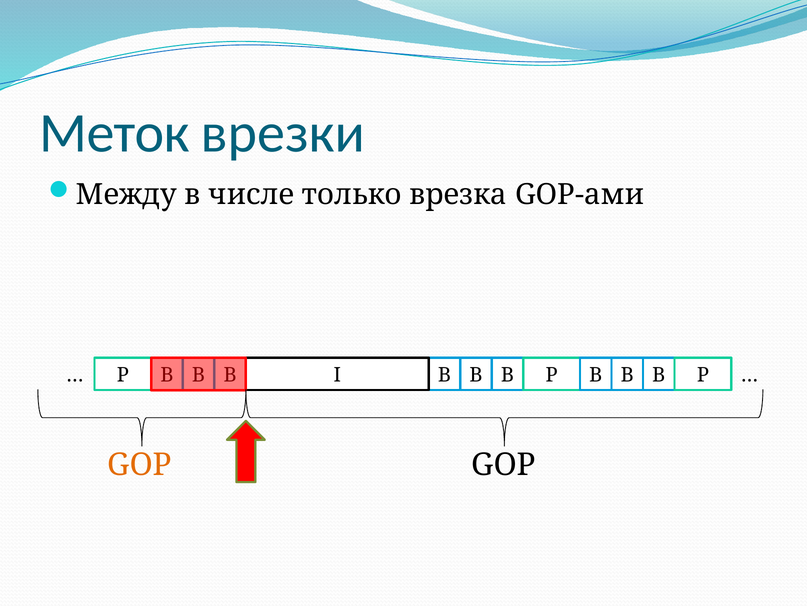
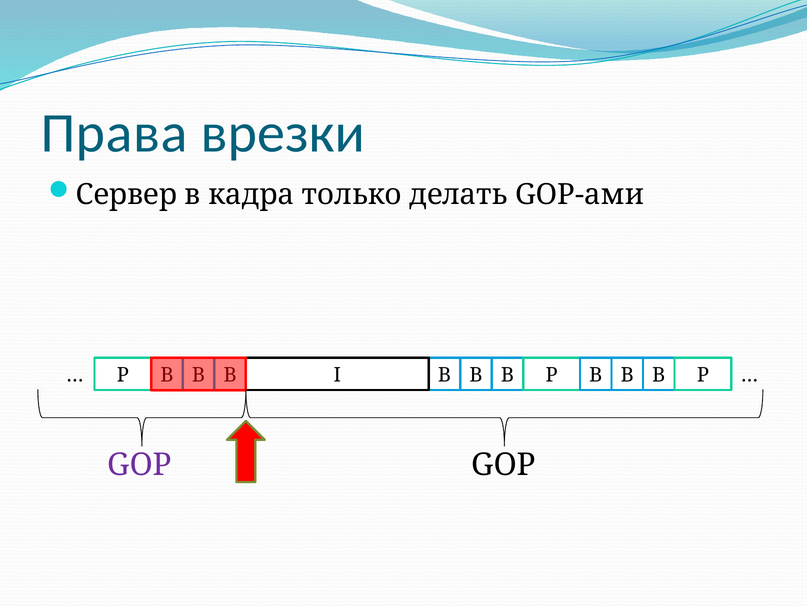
Меток: Меток -> Права
Между: Между -> Сервер
числе: числе -> кадра
врезка: врезка -> делать
GOP at (140, 464) colour: orange -> purple
